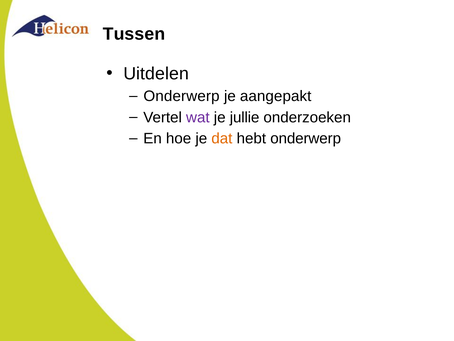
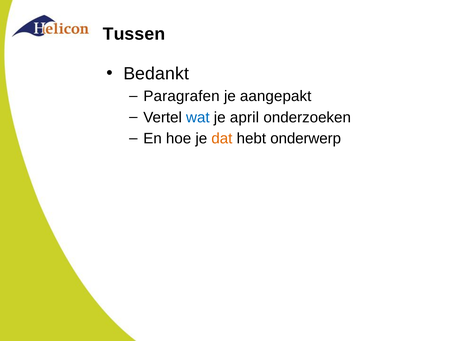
Uitdelen: Uitdelen -> Bedankt
Onderwerp at (181, 96): Onderwerp -> Paragrafen
wat colour: purple -> blue
jullie: jullie -> april
